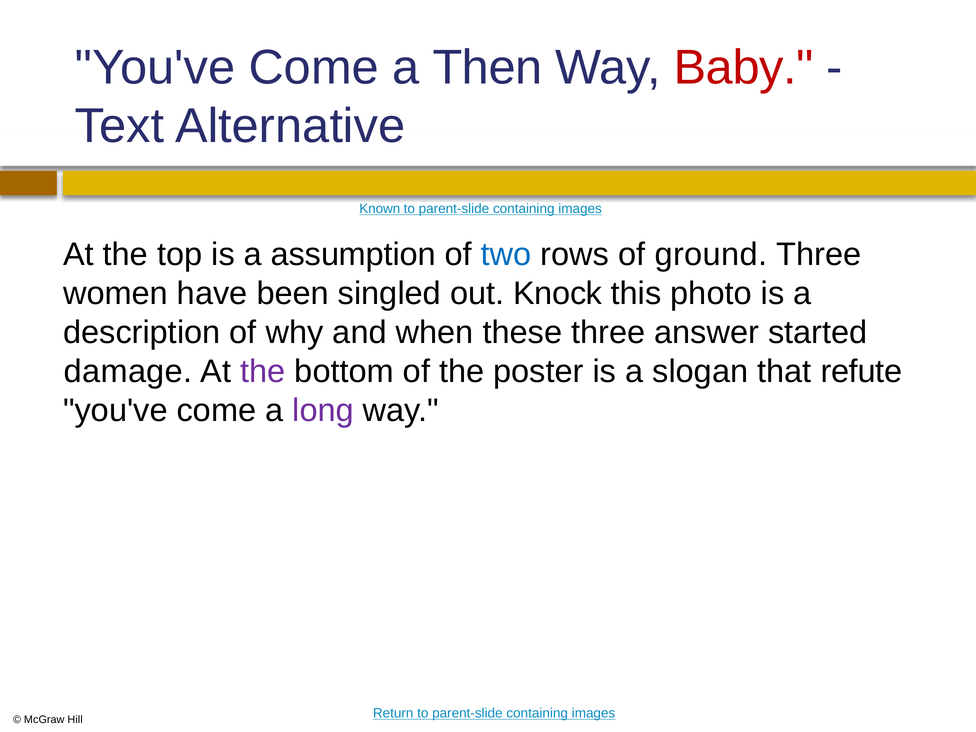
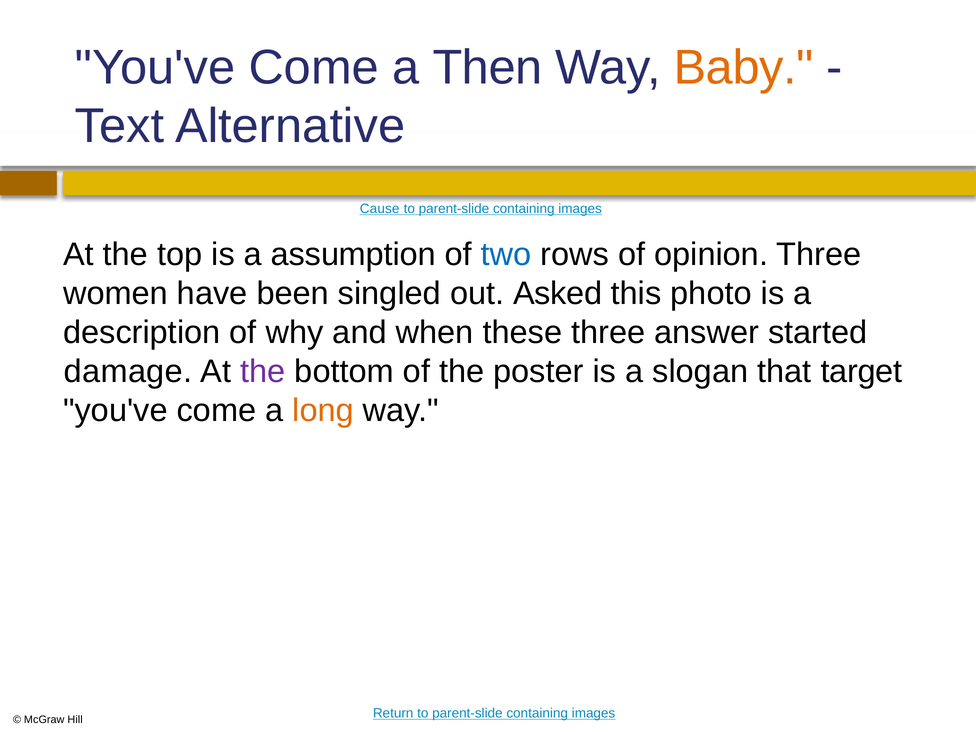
Baby colour: red -> orange
Known: Known -> Cause
ground: ground -> opinion
Knock: Knock -> Asked
refute: refute -> target
long colour: purple -> orange
